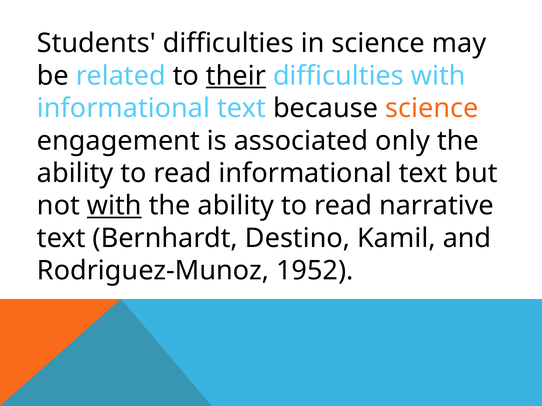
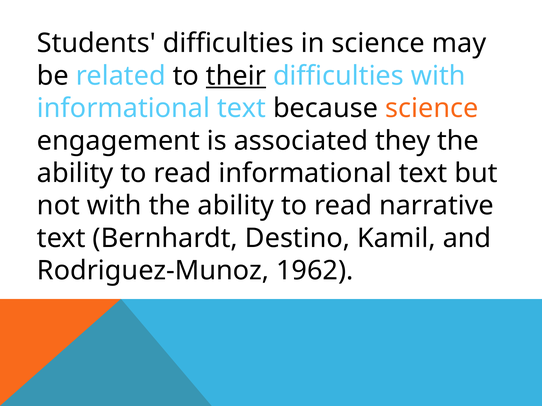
only: only -> they
with at (114, 206) underline: present -> none
1952: 1952 -> 1962
